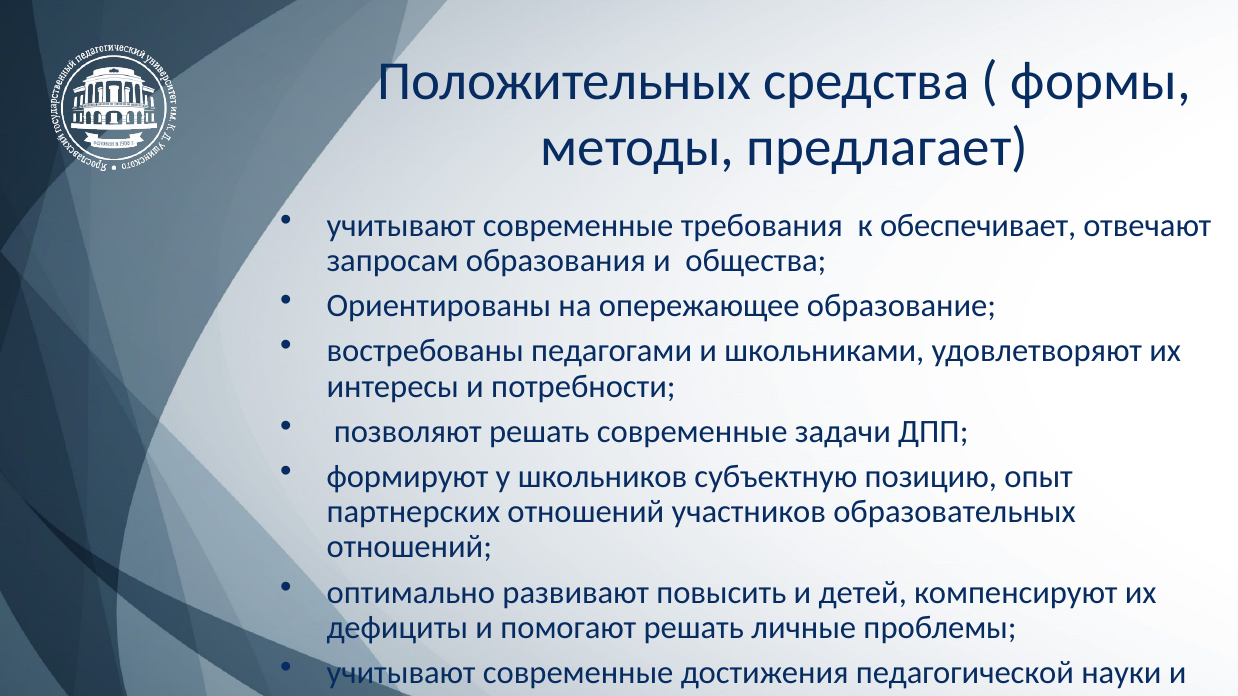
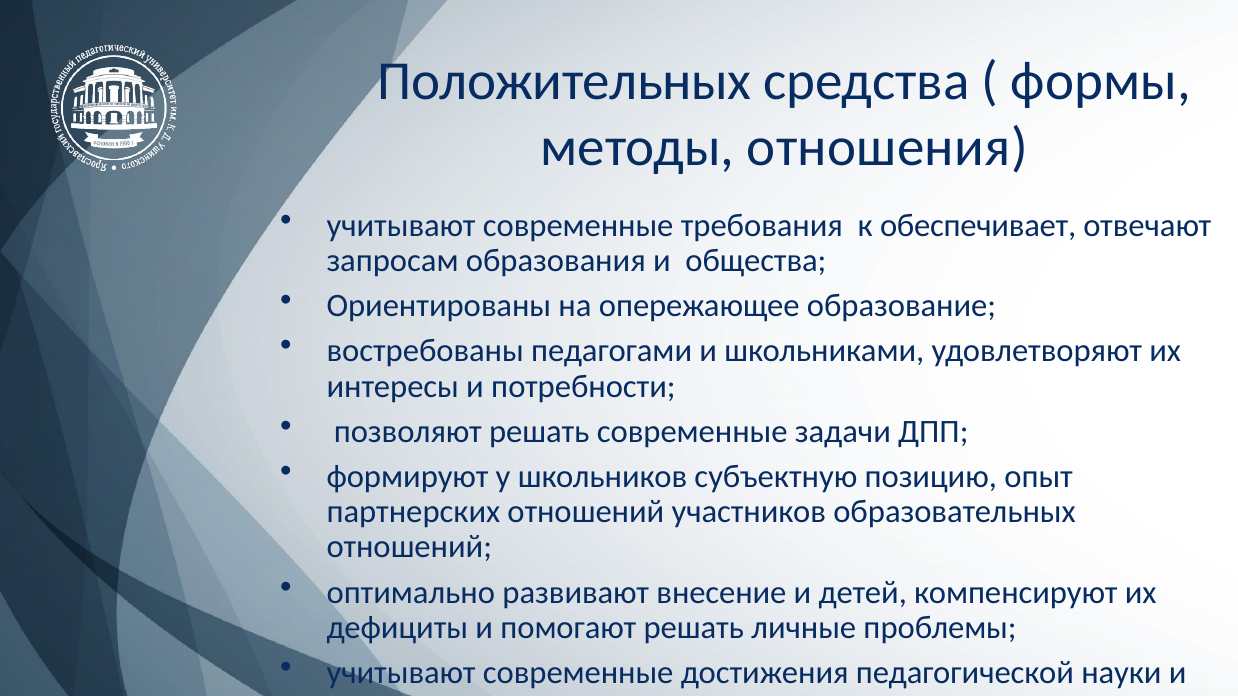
предлагает: предлагает -> отношения
повысить: повысить -> внесение
